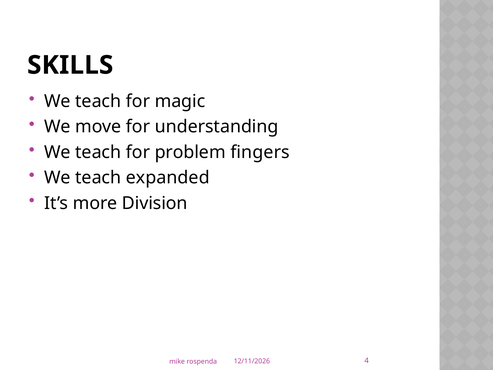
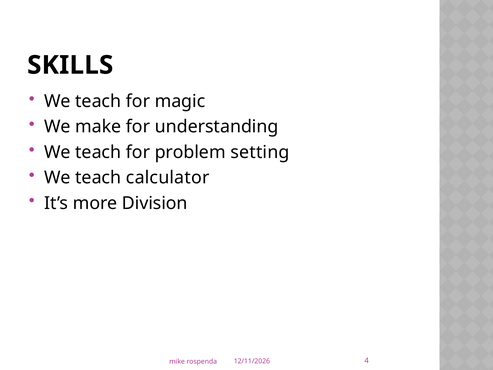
move: move -> make
fingers: fingers -> setting
expanded: expanded -> calculator
